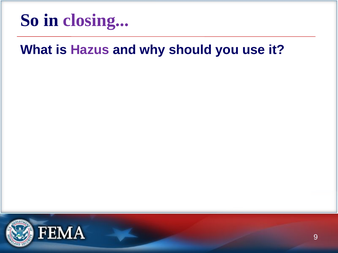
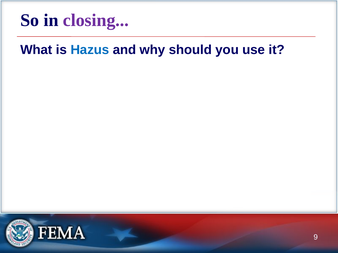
Hazus colour: purple -> blue
